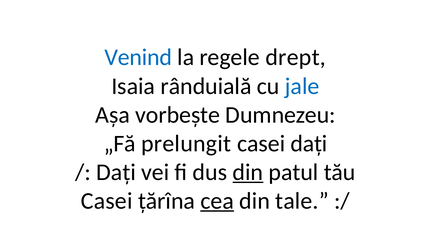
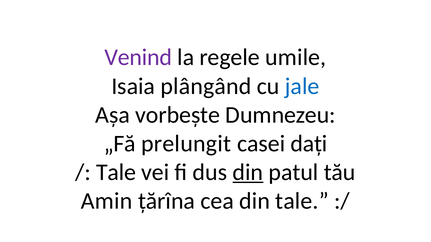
Venind colour: blue -> purple
drept: drept -> umile
rânduială: rânduială -> plângând
Dați at (116, 172): Dați -> Tale
Casei at (107, 201): Casei -> Amin
cea underline: present -> none
